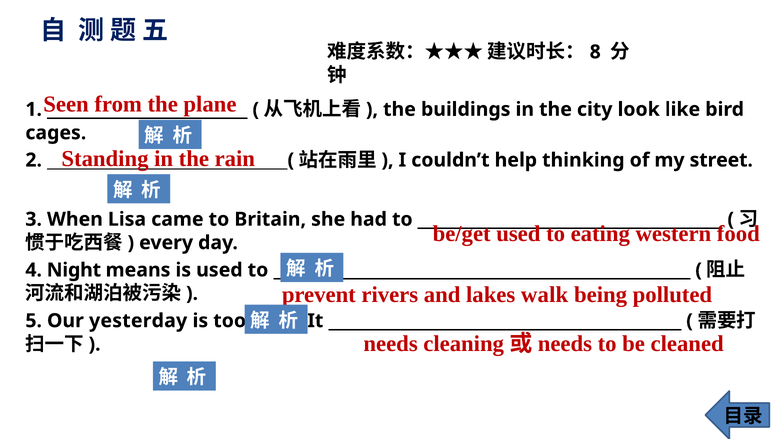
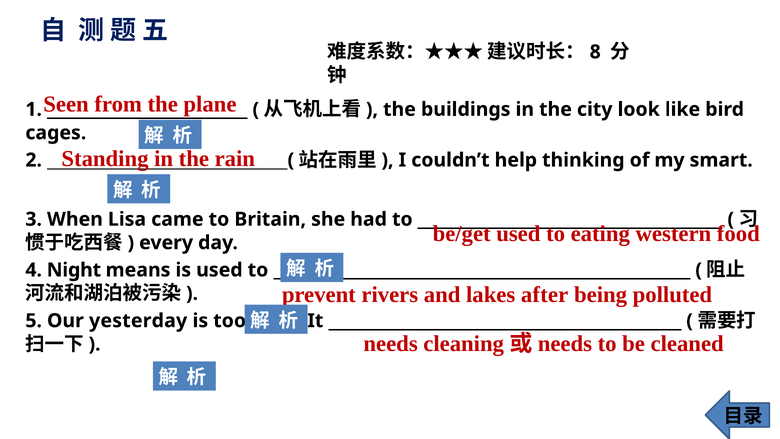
street: street -> smart
walk: walk -> after
